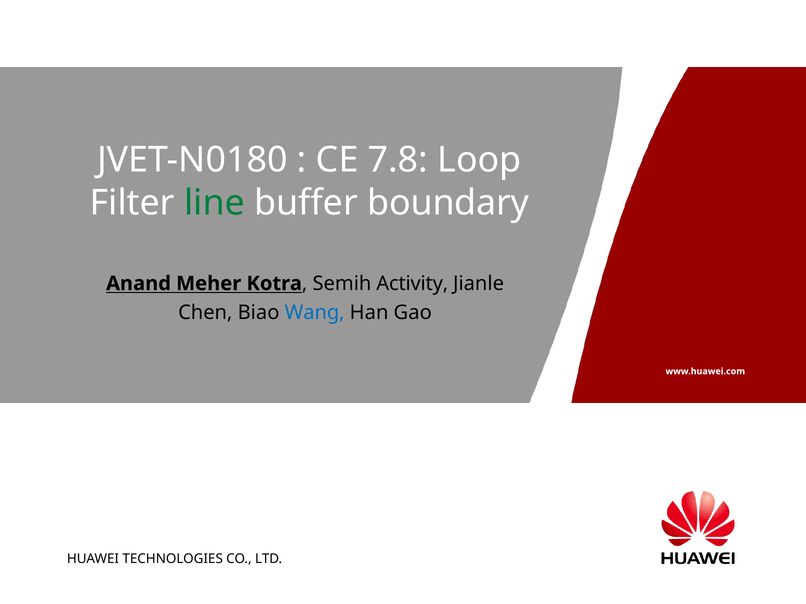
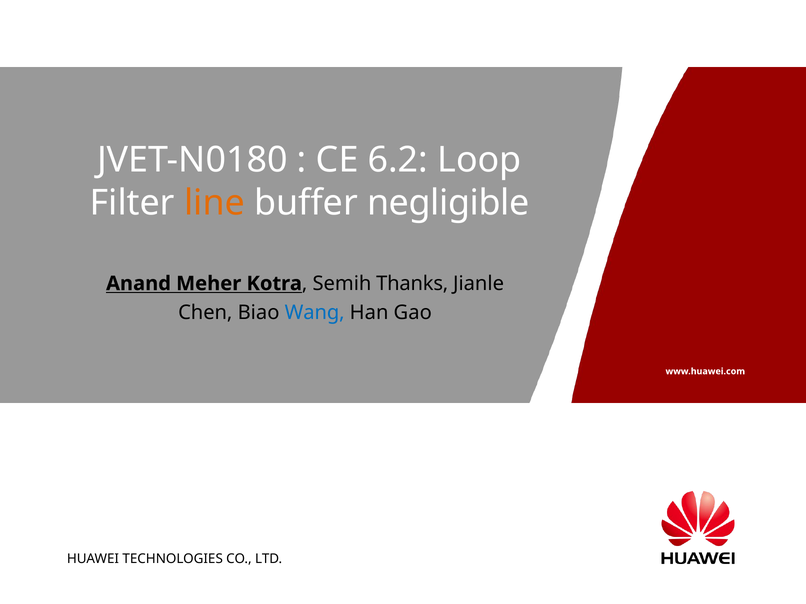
7.8: 7.8 -> 6.2
line colour: green -> orange
boundary: boundary -> negligible
Activity: Activity -> Thanks
